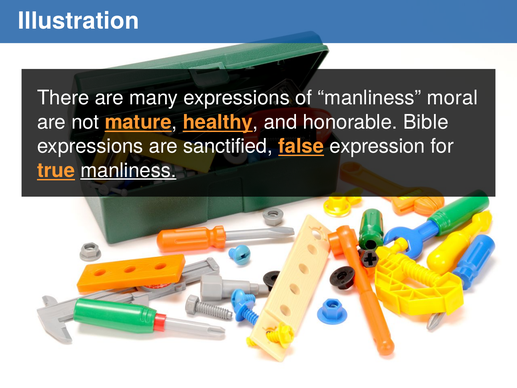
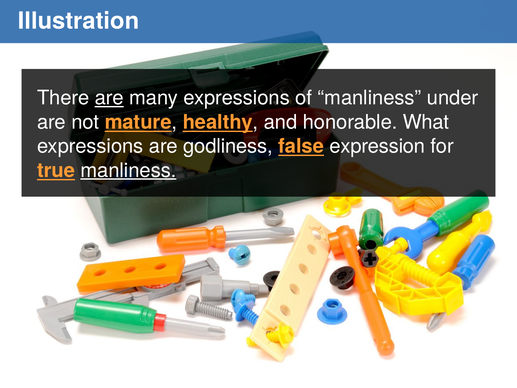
are at (109, 98) underline: none -> present
moral: moral -> under
Bible: Bible -> What
sanctified: sanctified -> godliness
